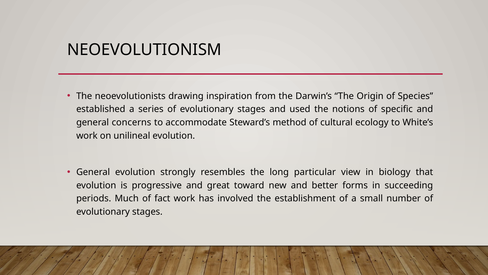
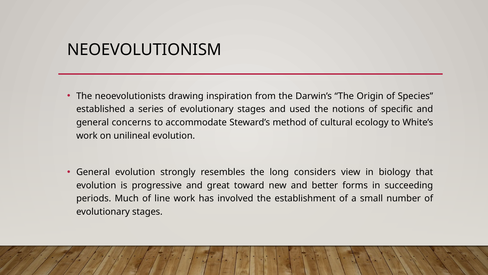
particular: particular -> considers
fact: fact -> line
